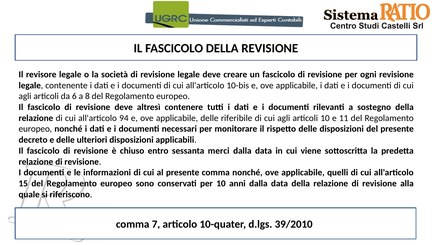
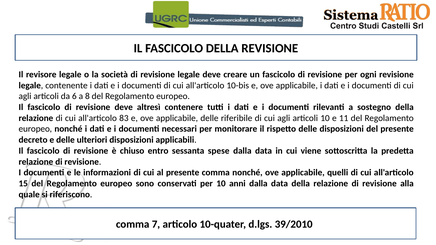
94: 94 -> 83
merci: merci -> spese
